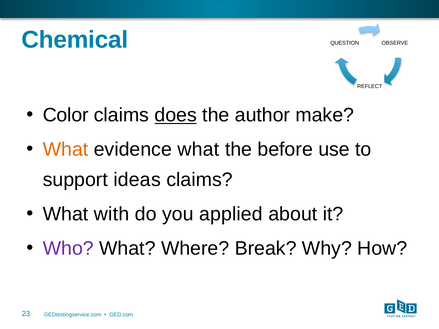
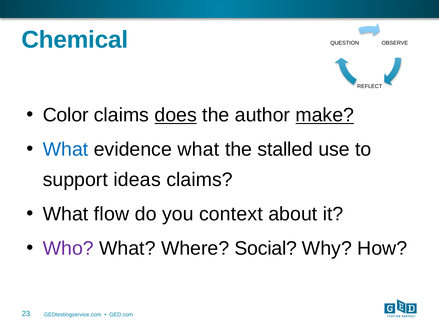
make underline: none -> present
What at (66, 150) colour: orange -> blue
before: before -> stalled
with: with -> flow
applied: applied -> context
Break: Break -> Social
